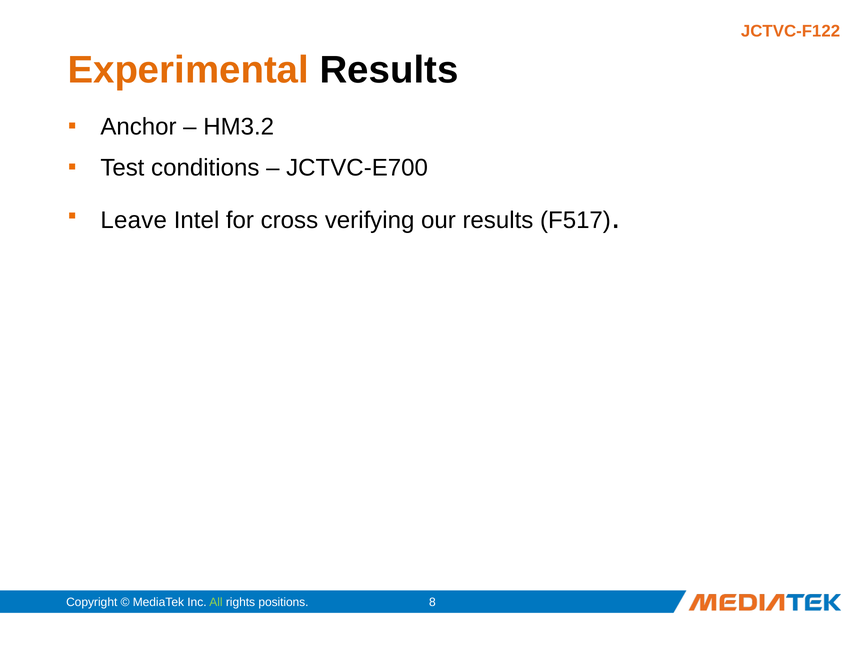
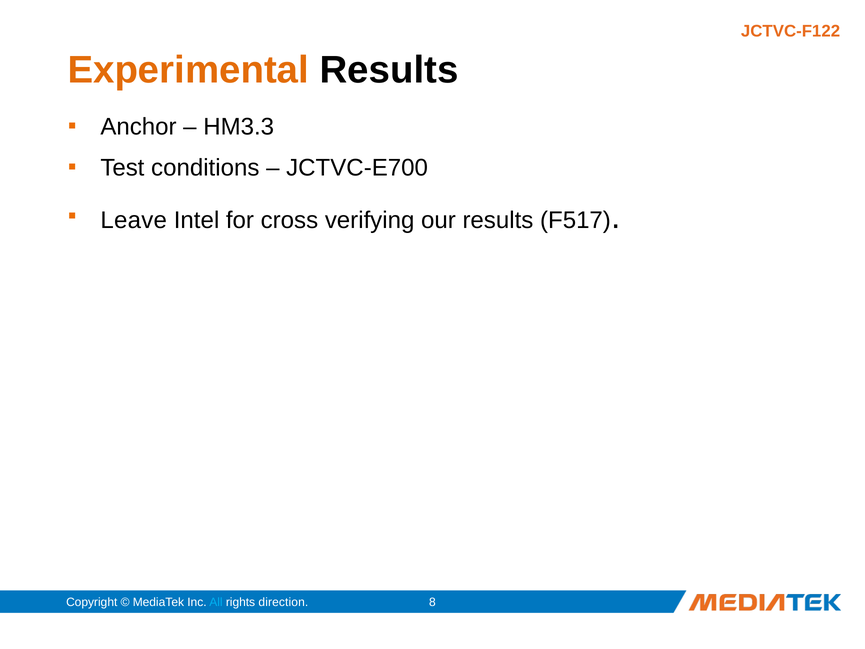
HM3.2: HM3.2 -> HM3.3
All colour: light green -> light blue
positions: positions -> direction
